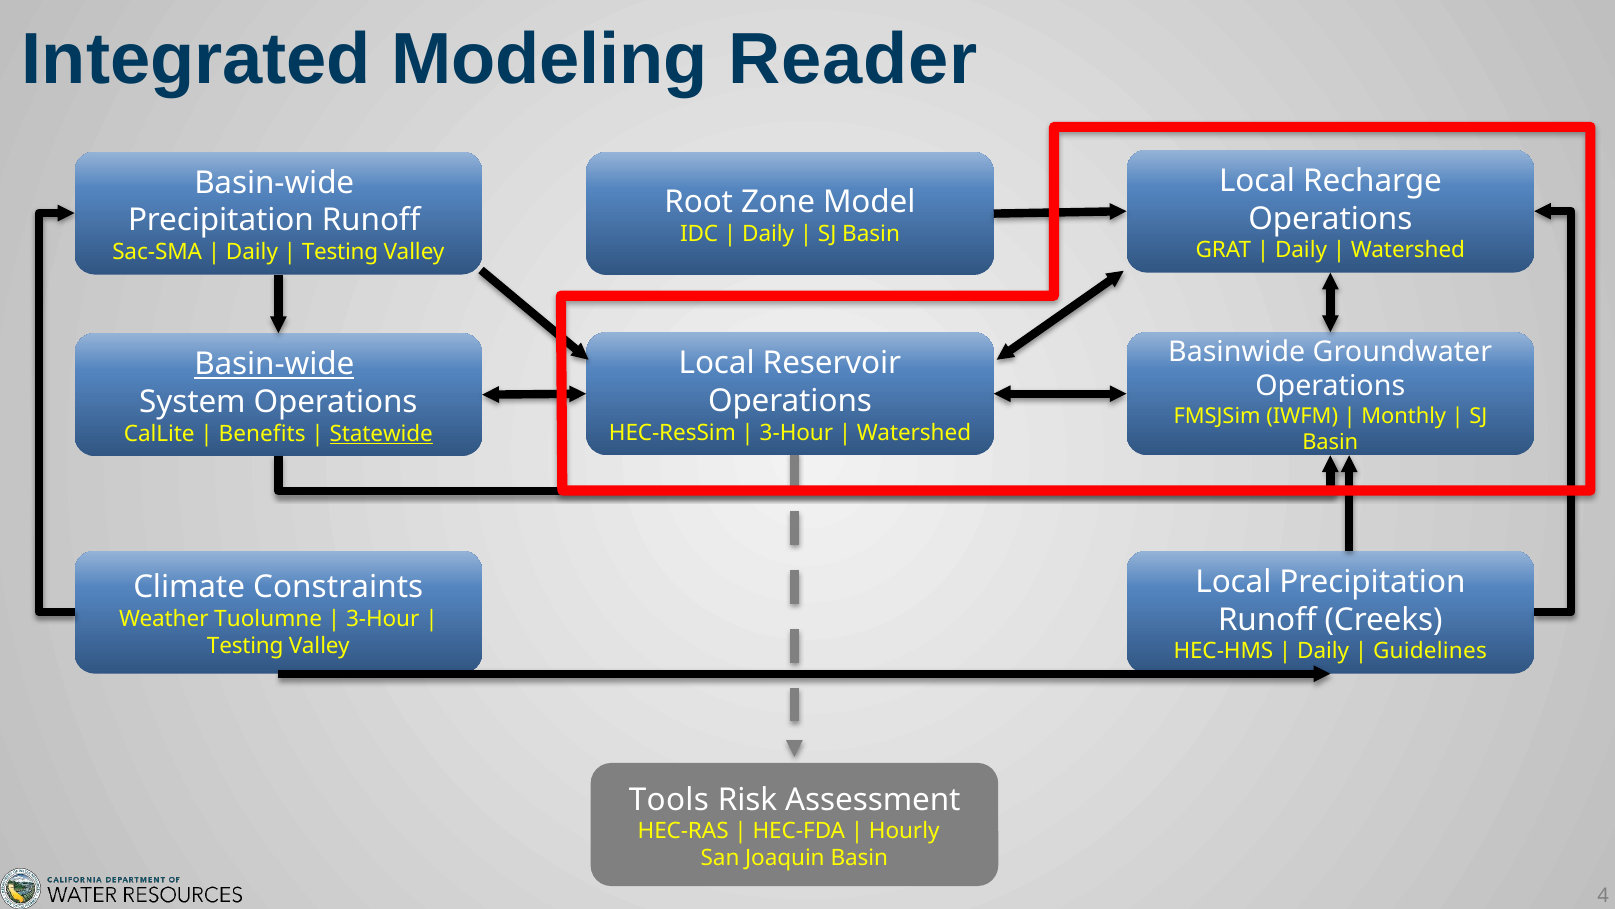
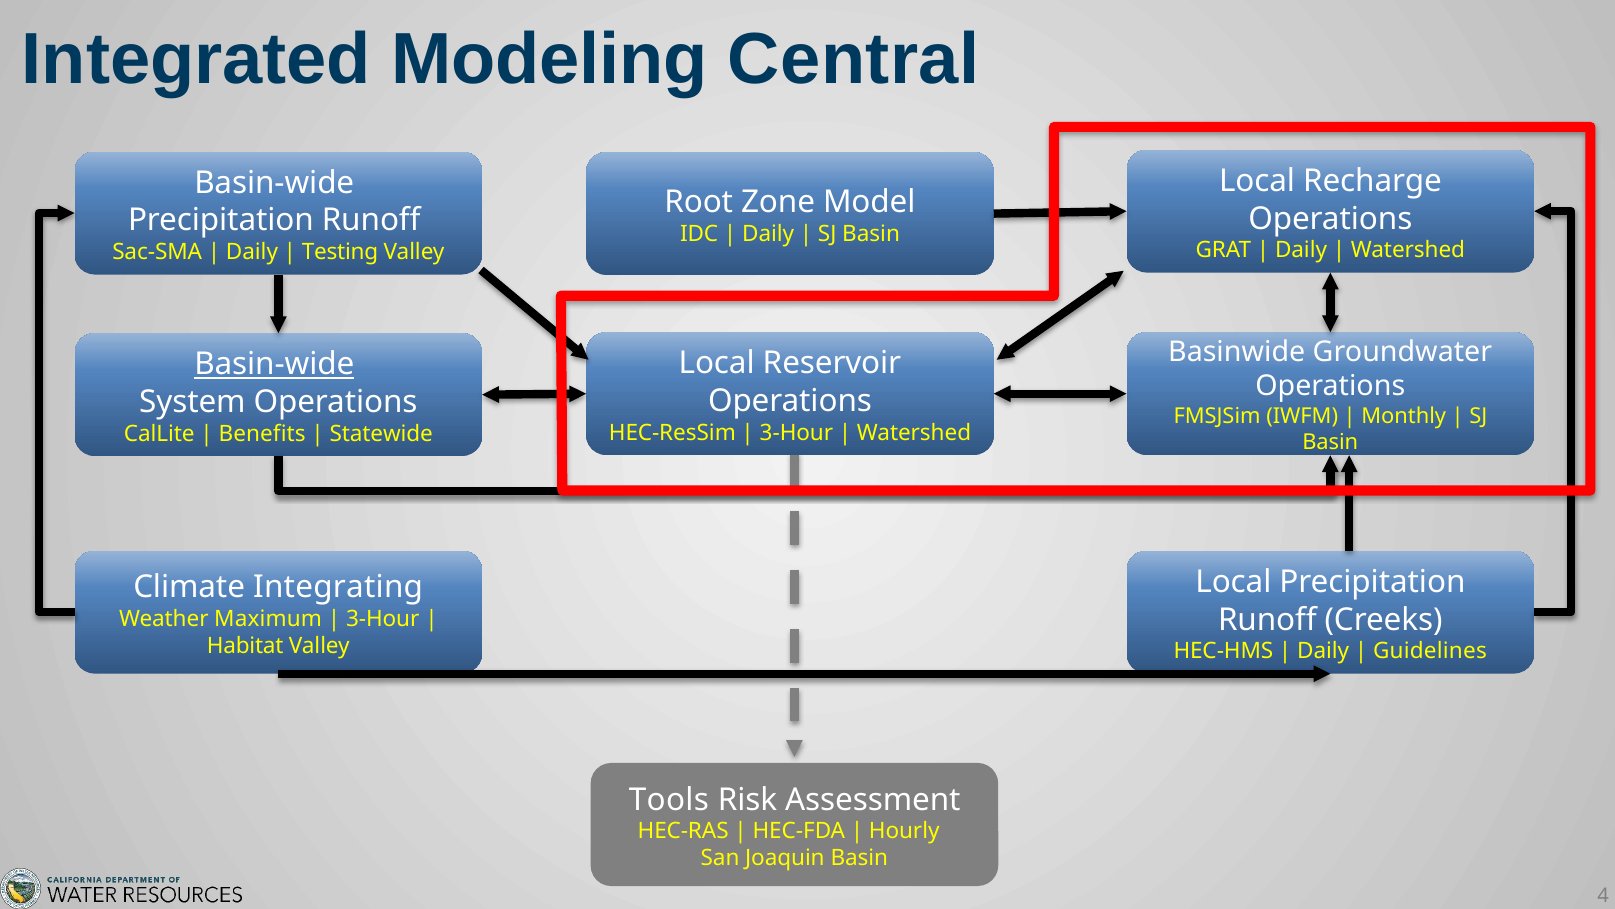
Reader: Reader -> Central
Statewide underline: present -> none
Constraints: Constraints -> Integrating
Tuolumne: Tuolumne -> Maximum
Testing at (245, 646): Testing -> Habitat
